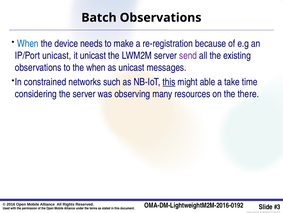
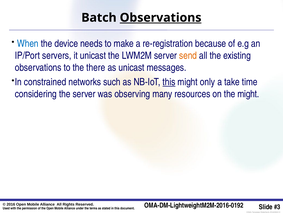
Observations at (161, 18) underline: none -> present
IP/Port unicast: unicast -> servers
send colour: purple -> orange
the when: when -> there
able: able -> only
the there: there -> might
